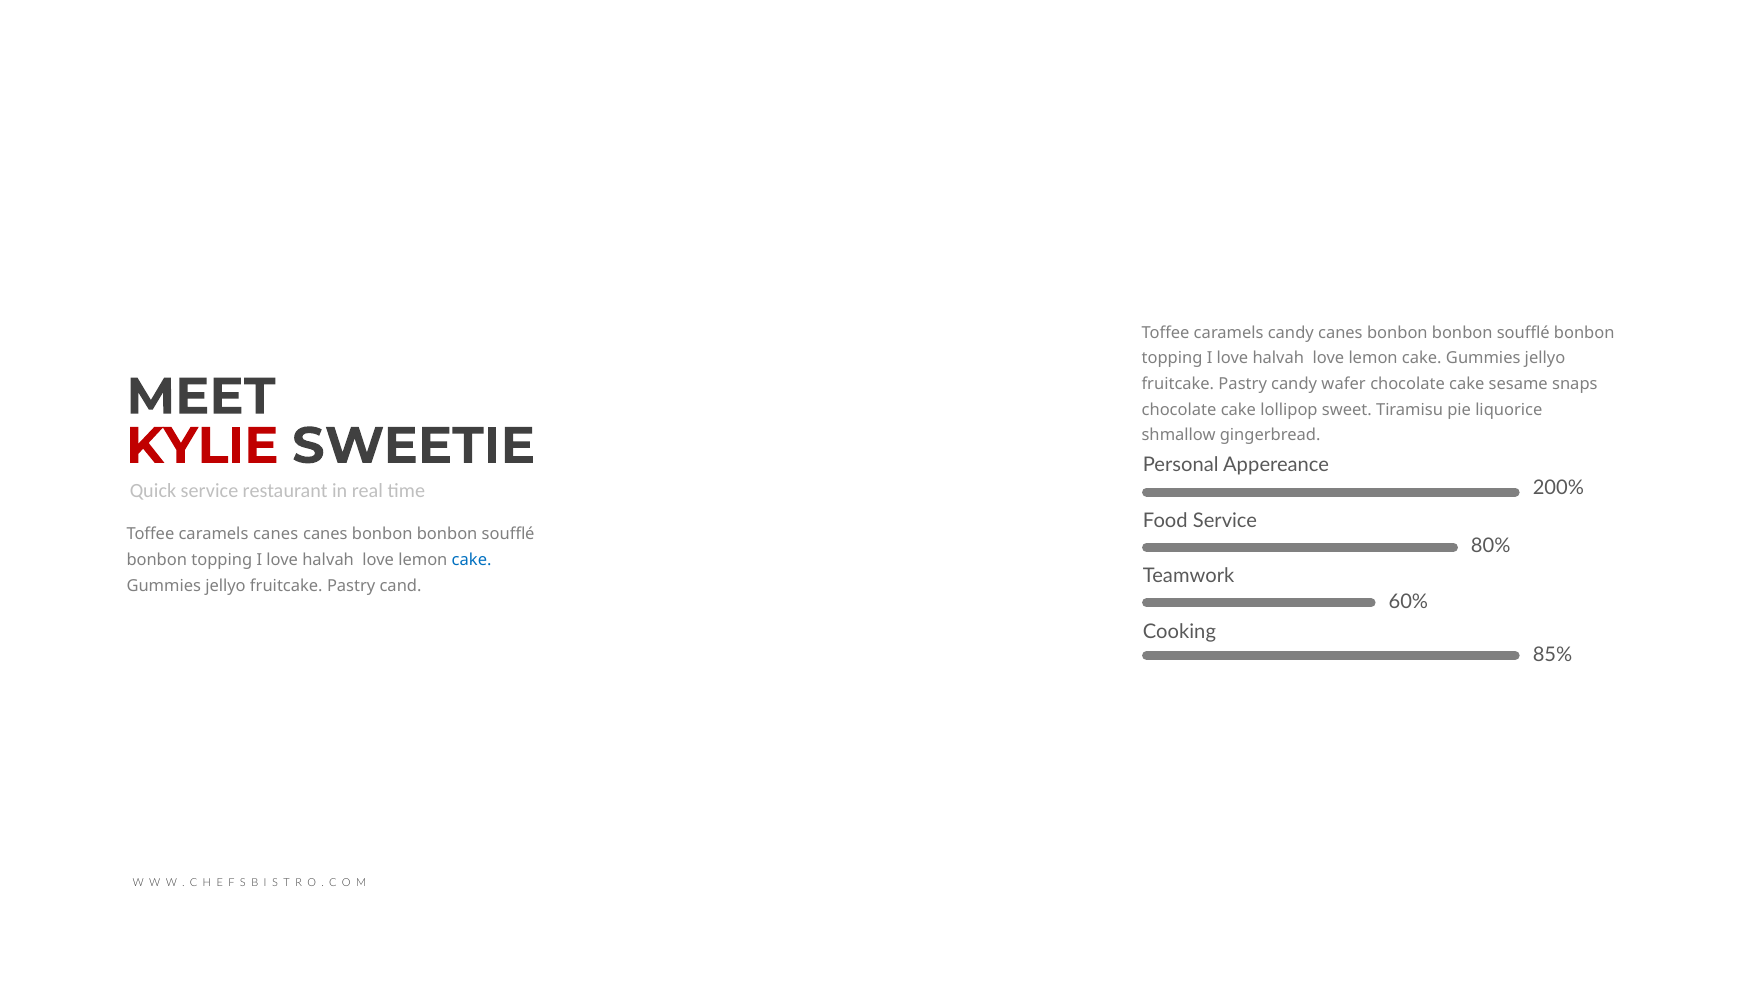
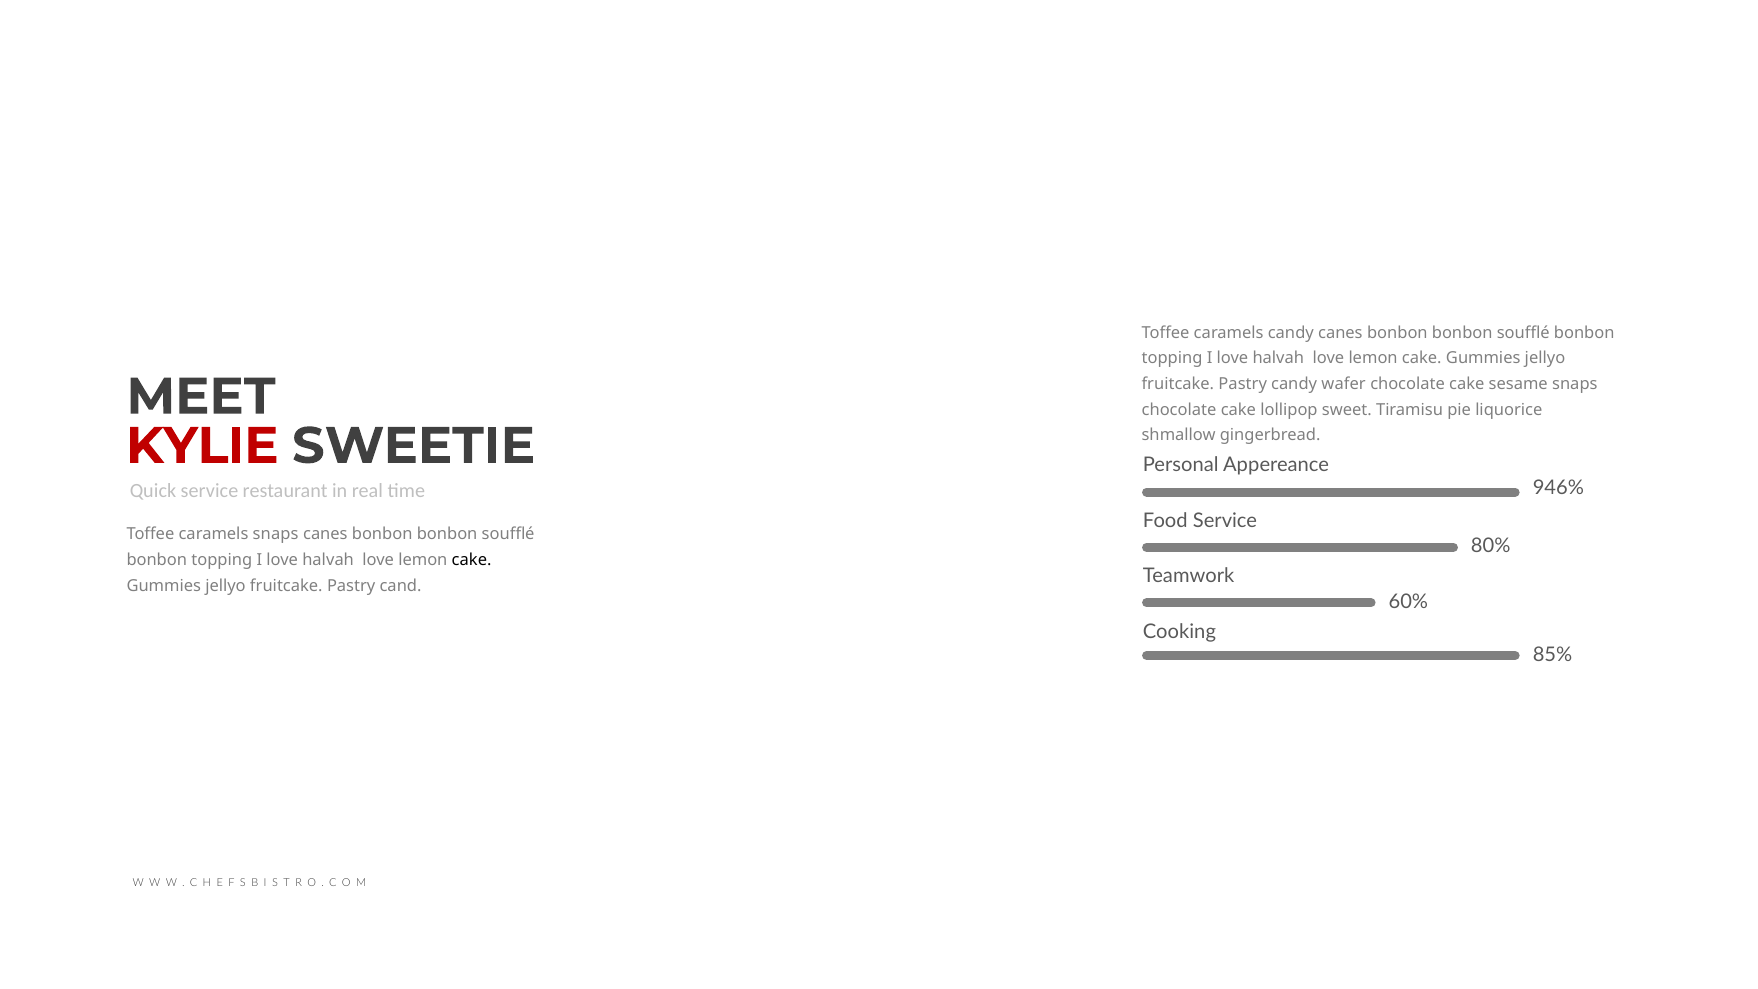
200%: 200% -> 946%
caramels canes: canes -> snaps
cake at (472, 560) colour: blue -> black
